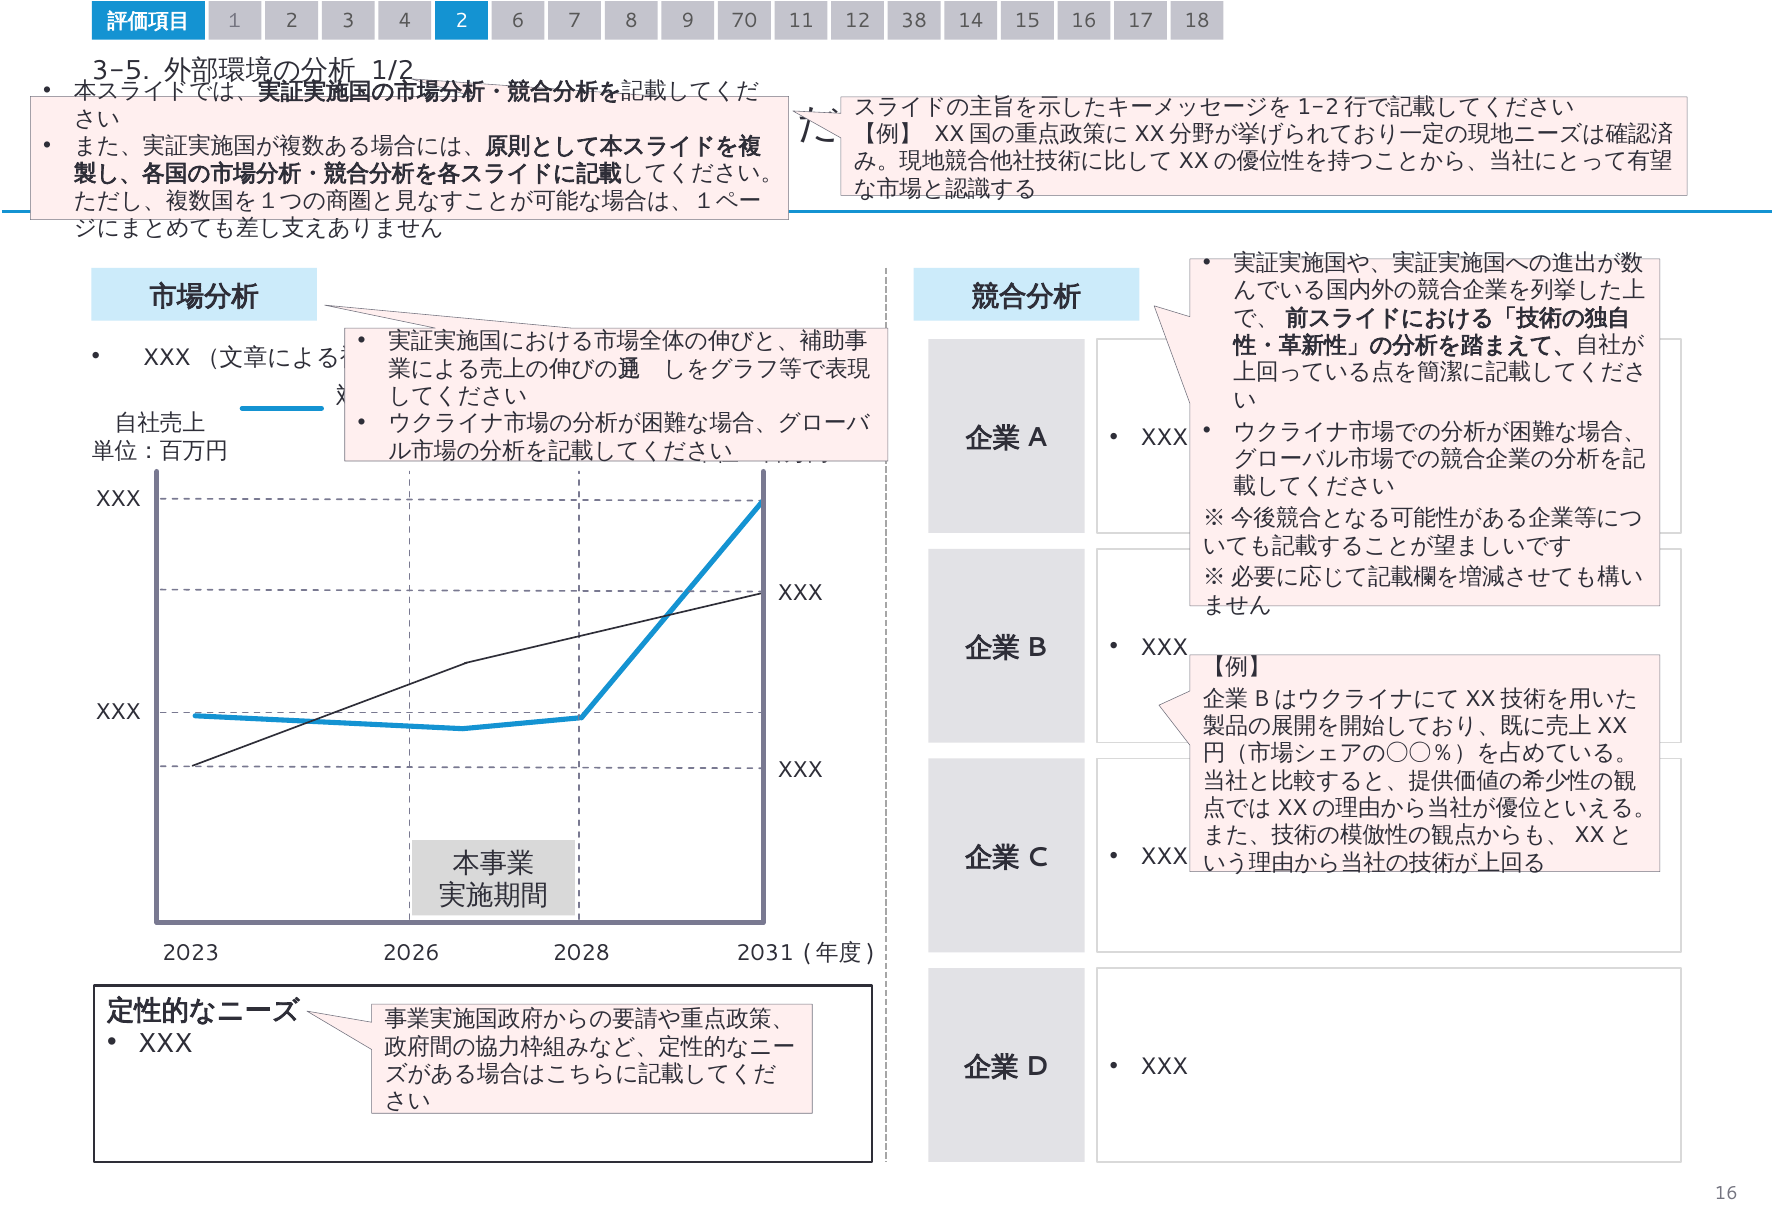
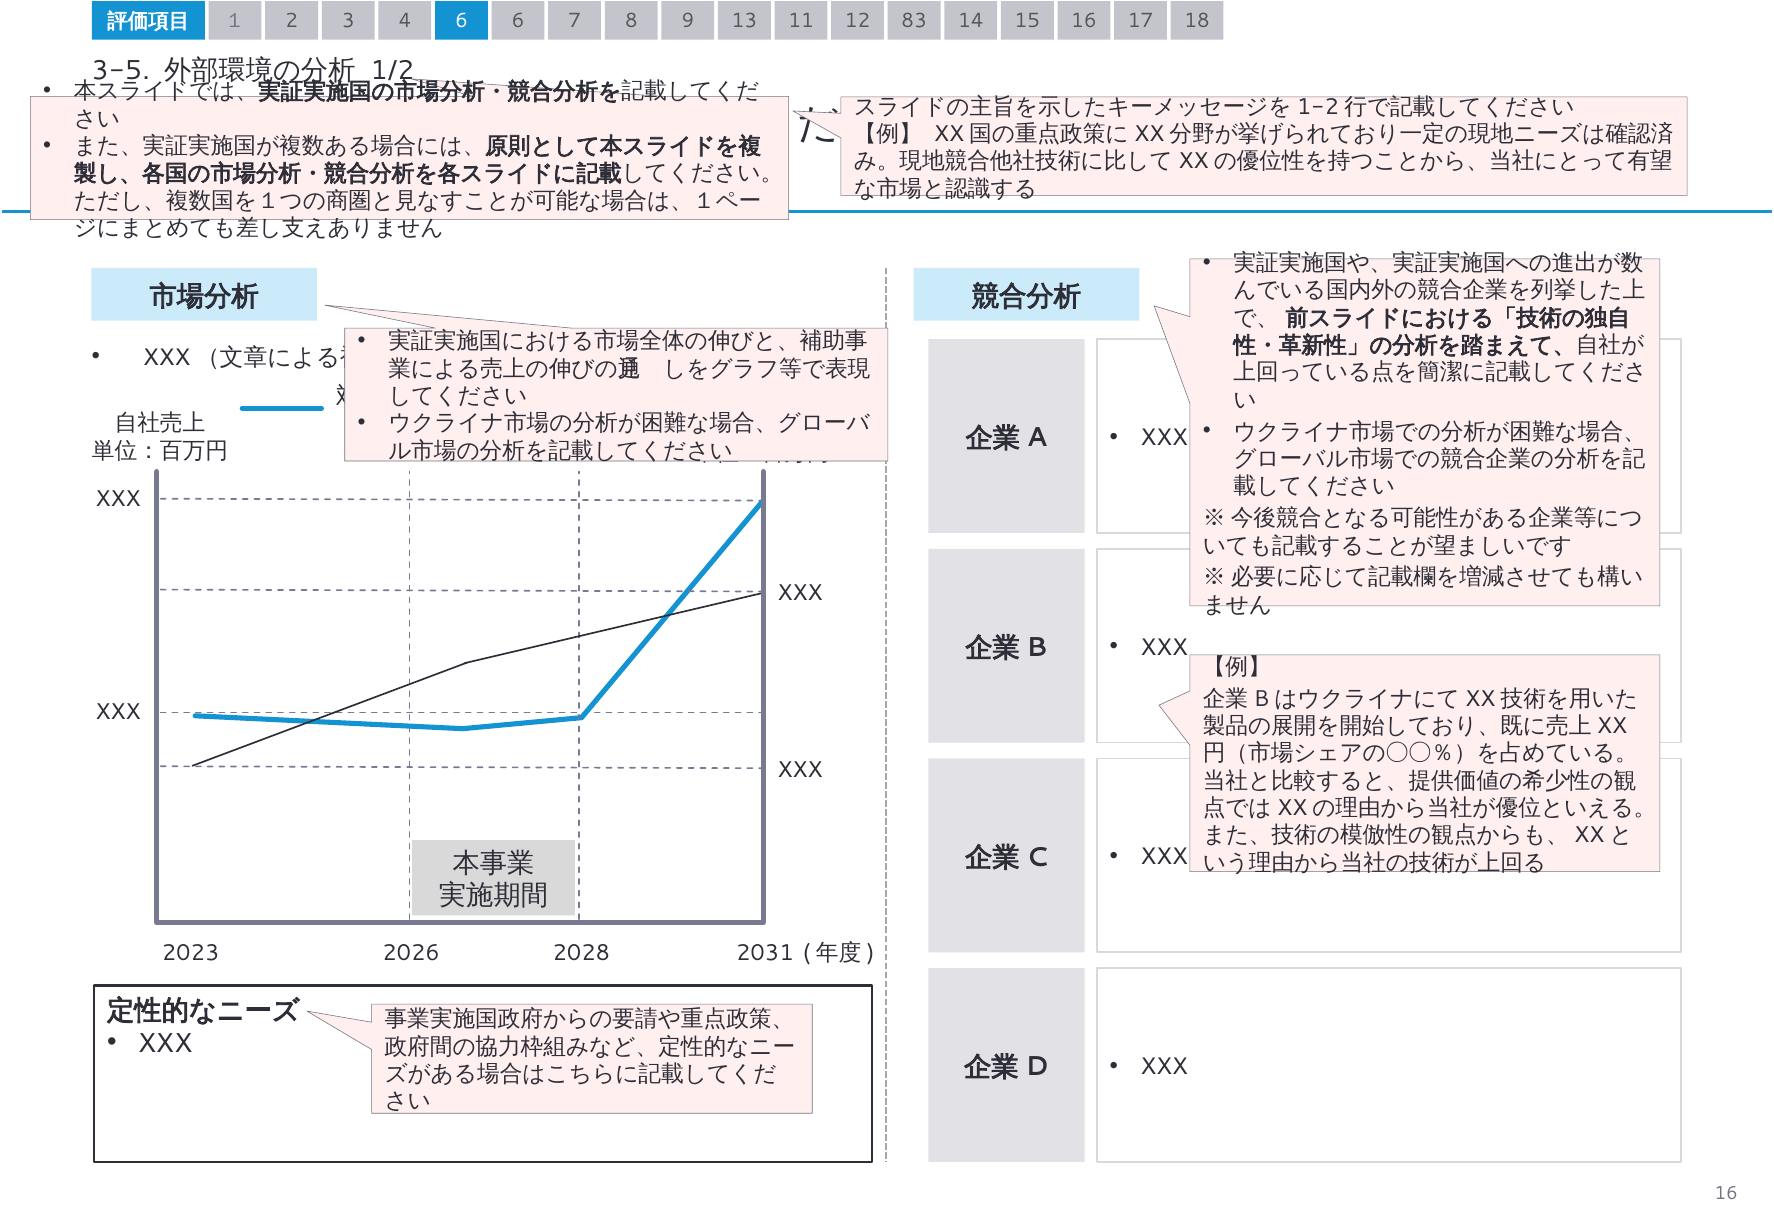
4 2: 2 -> 6
70: 70 -> 13
38: 38 -> 83
